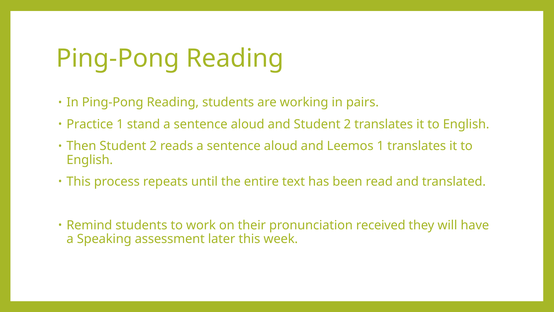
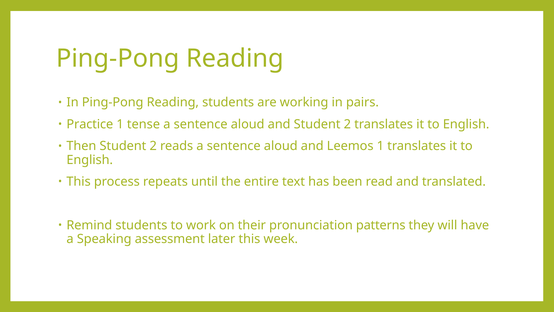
stand: stand -> tense
received: received -> patterns
